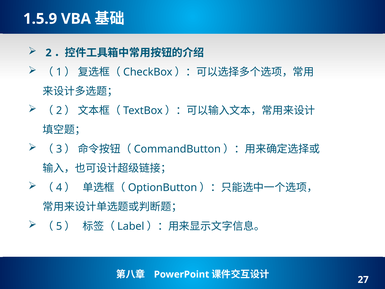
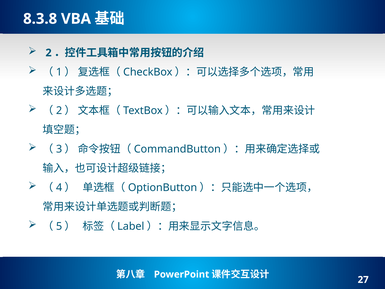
1.5.9: 1.5.9 -> 8.3.8
